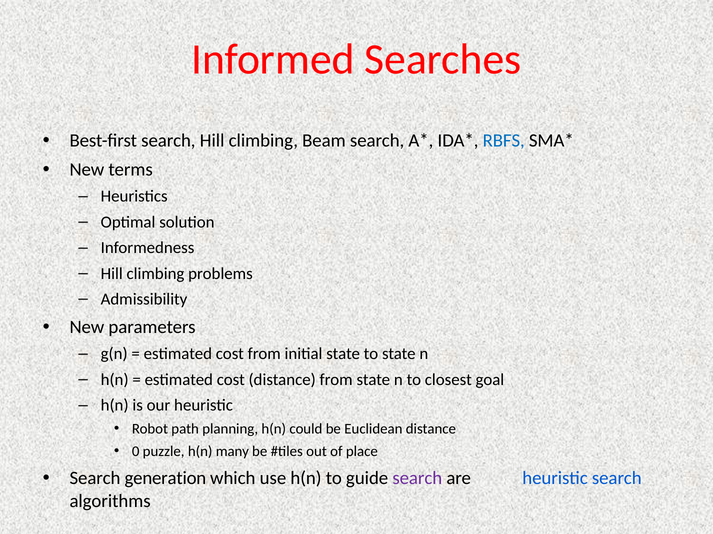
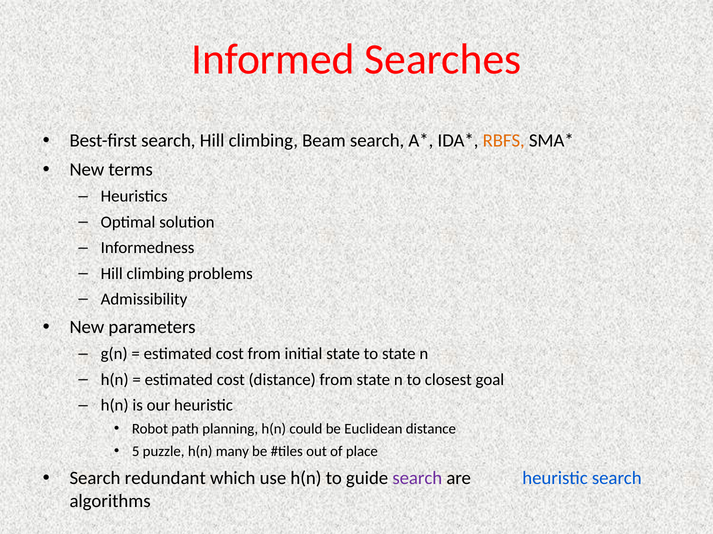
RBFS colour: blue -> orange
0: 0 -> 5
generation: generation -> redundant
